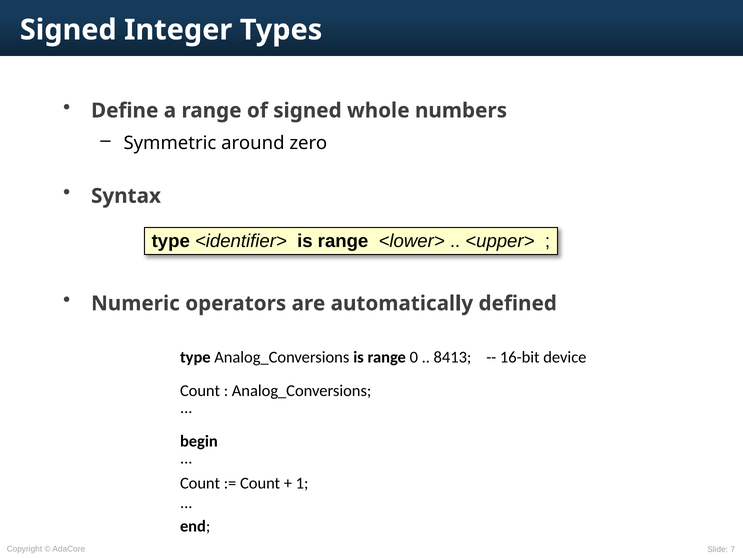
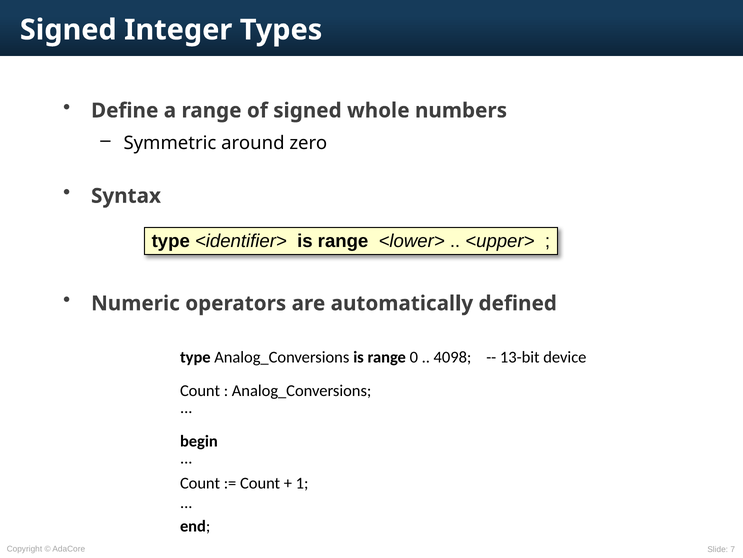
8413: 8413 -> 4098
16-bit: 16-bit -> 13-bit
